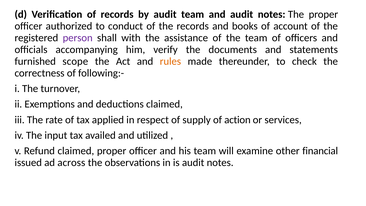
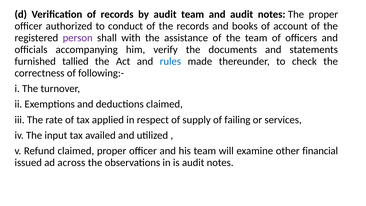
scope: scope -> tallied
rules colour: orange -> blue
action: action -> failing
